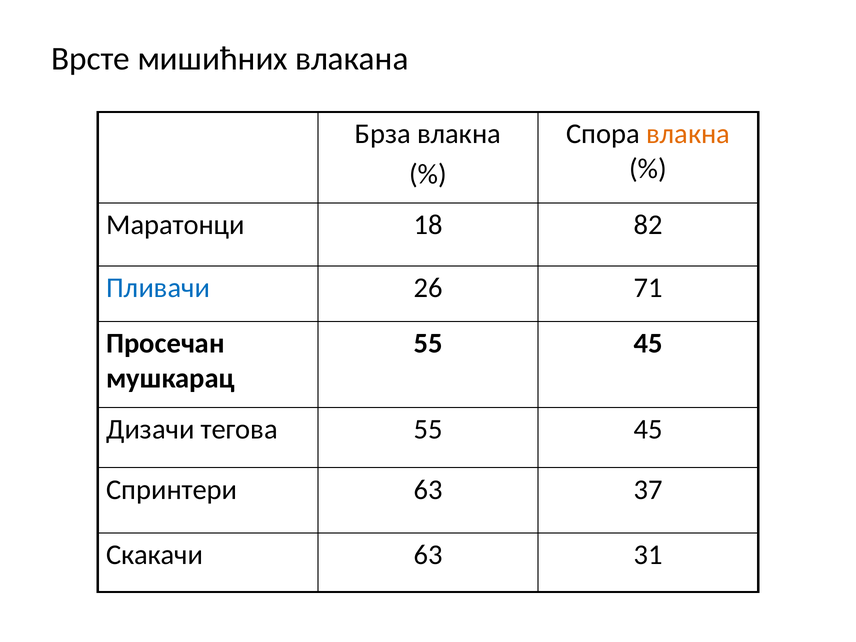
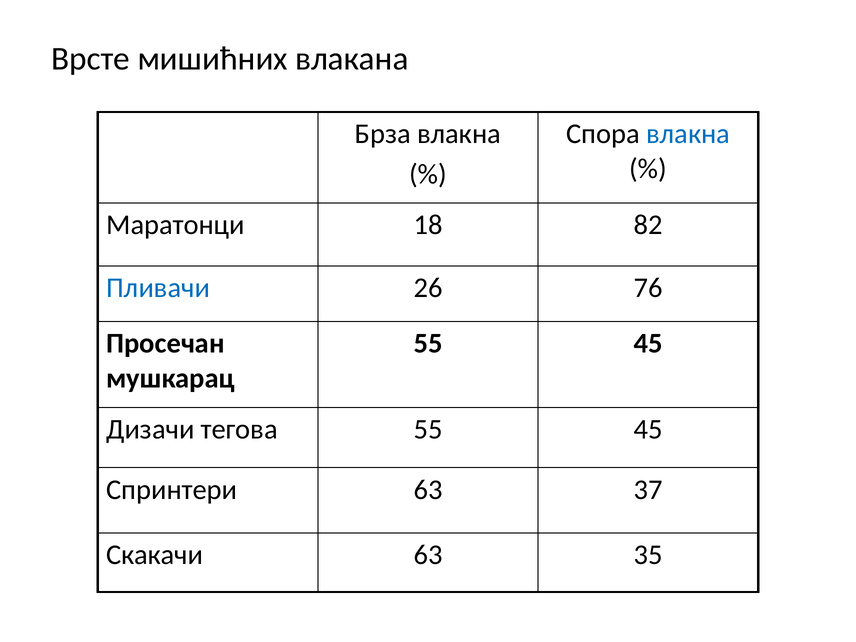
влакна at (688, 134) colour: orange -> blue
71: 71 -> 76
31: 31 -> 35
